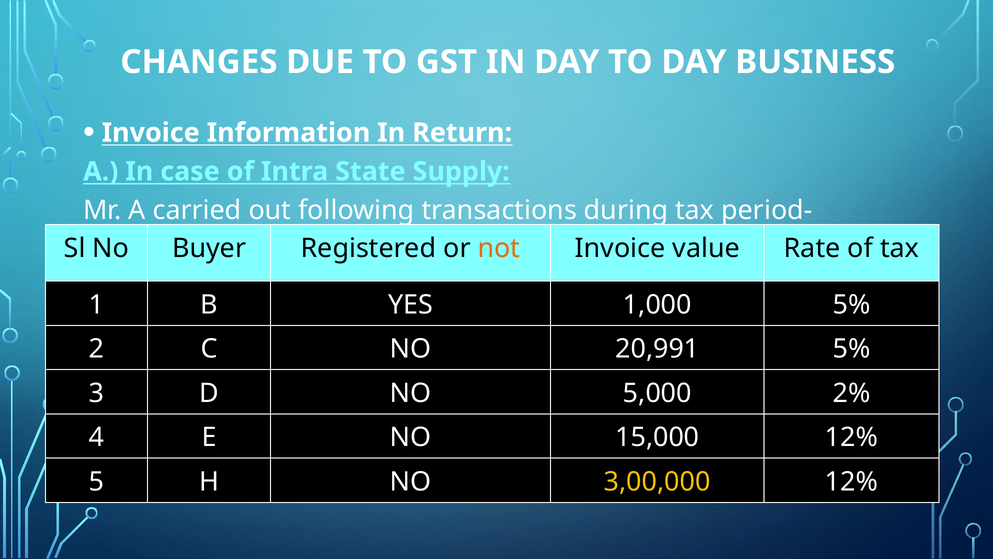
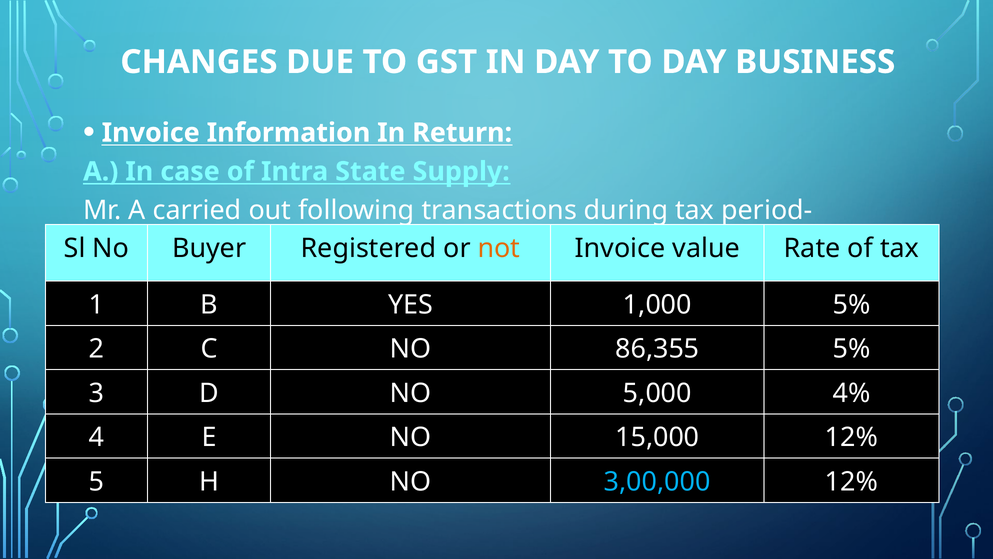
20,991: 20,991 -> 86,355
2%: 2% -> 4%
3,00,000 colour: yellow -> light blue
